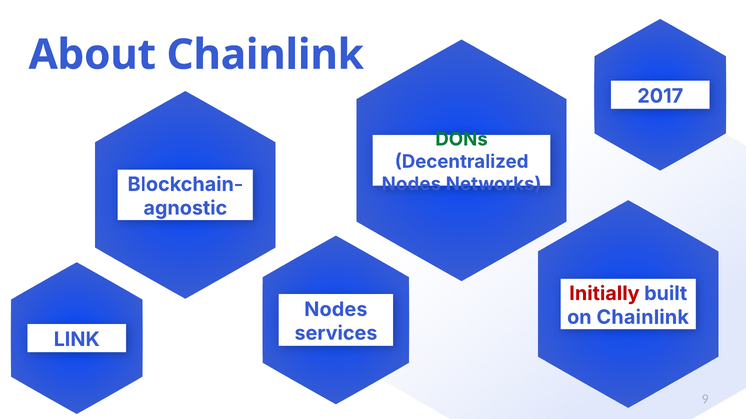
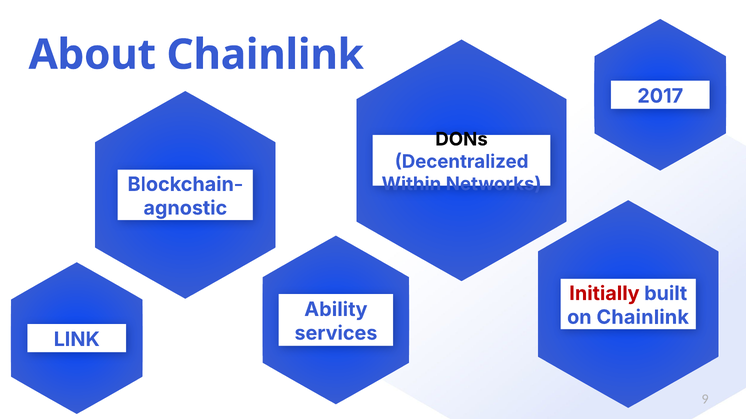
DONs colour: green -> black
Nodes at (411, 184): Nodes -> Within
Nodes at (336, 310): Nodes -> Ability
